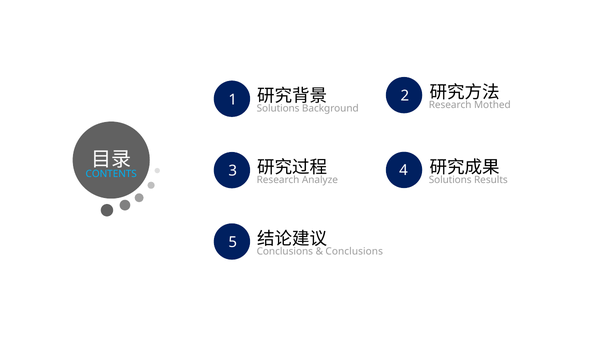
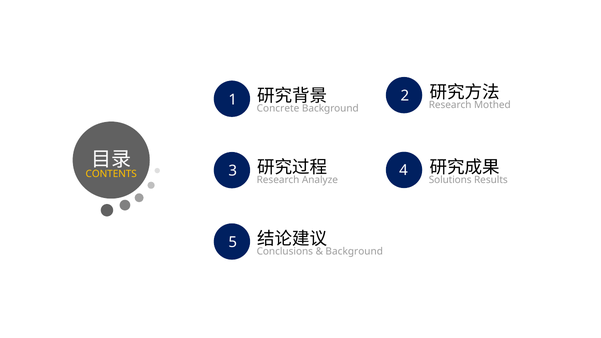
Solutions at (278, 109): Solutions -> Concrete
CONTENTS colour: light blue -> yellow
Conclusions at (354, 251): Conclusions -> Background
